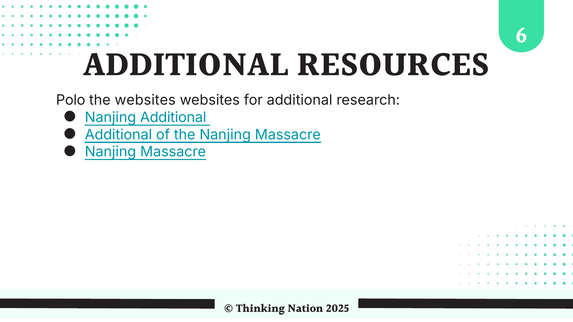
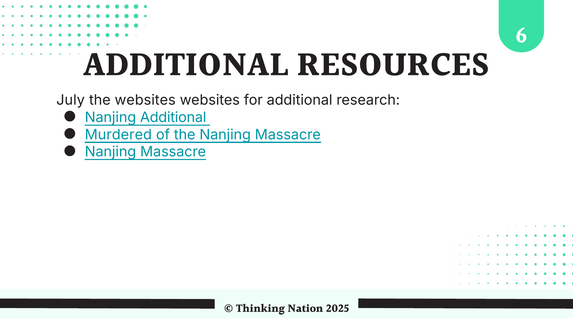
Polo: Polo -> July
Additional at (118, 135): Additional -> Murdered
